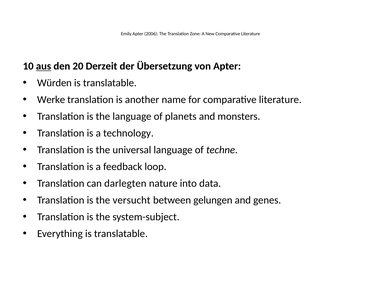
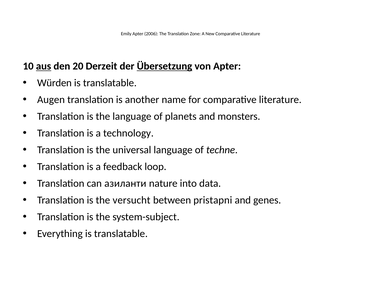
Übersetzung underline: none -> present
Werke: Werke -> Augen
darlegten: darlegten -> азиланти
gelungen: gelungen -> pristapni
